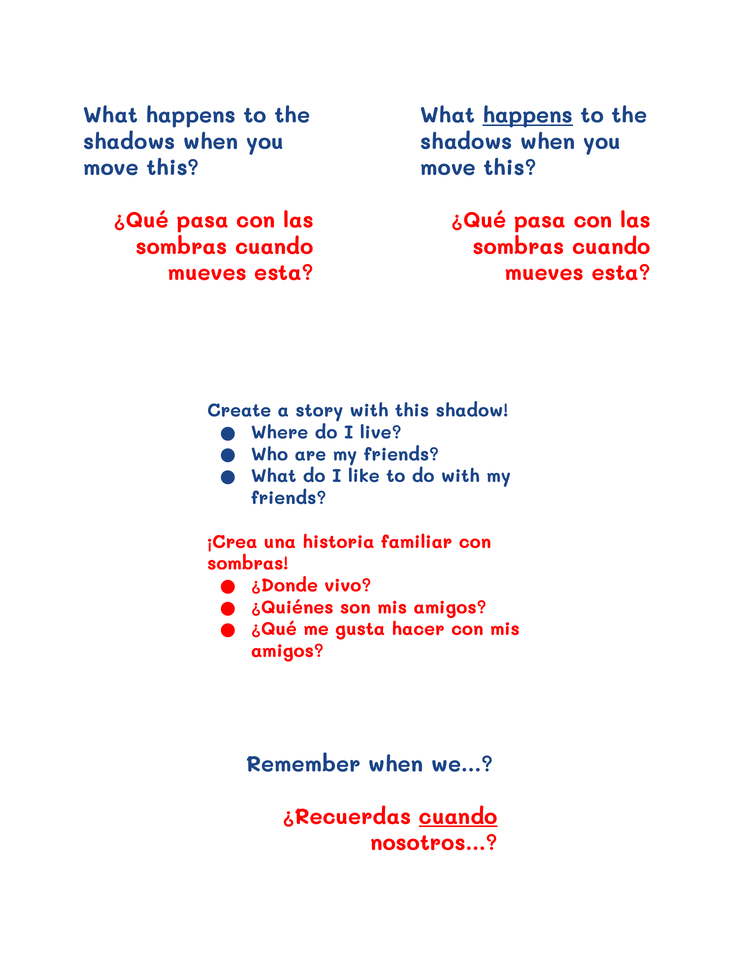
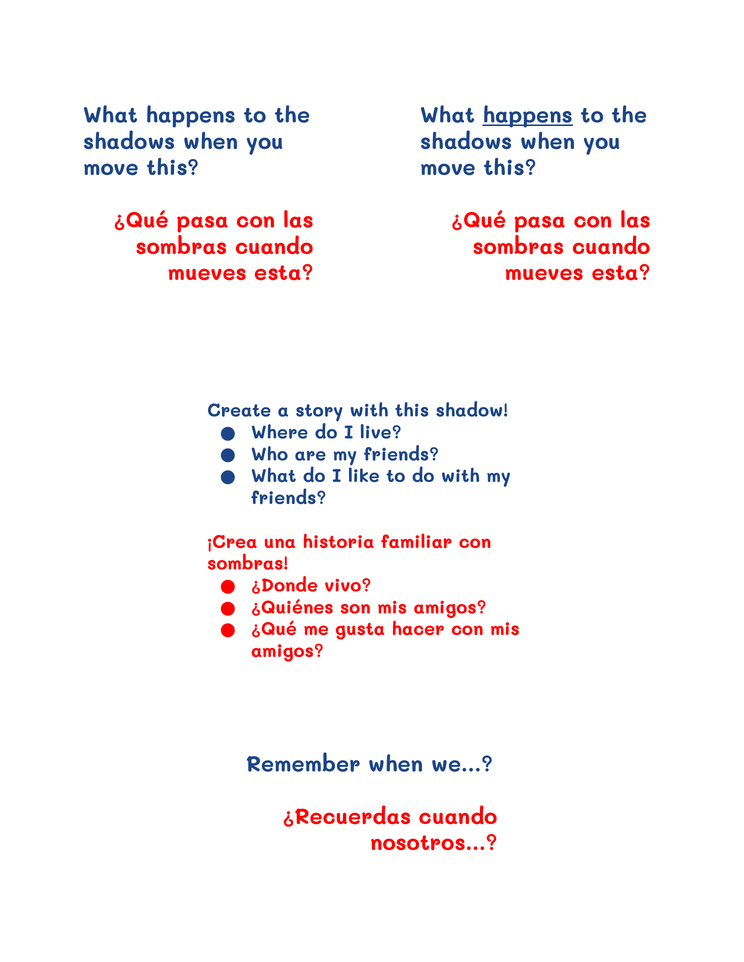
cuando at (458, 817) underline: present -> none
